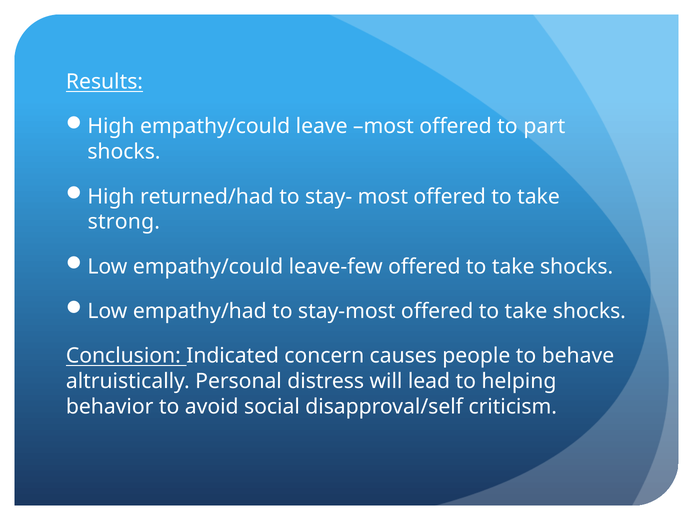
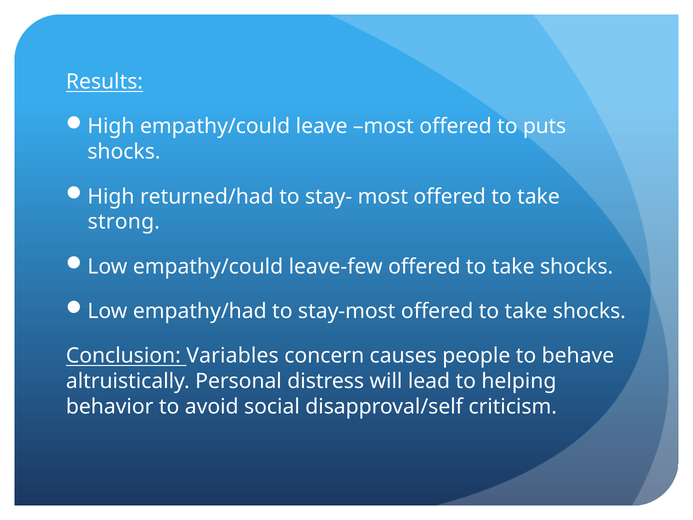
part: part -> puts
Indicated: Indicated -> Variables
